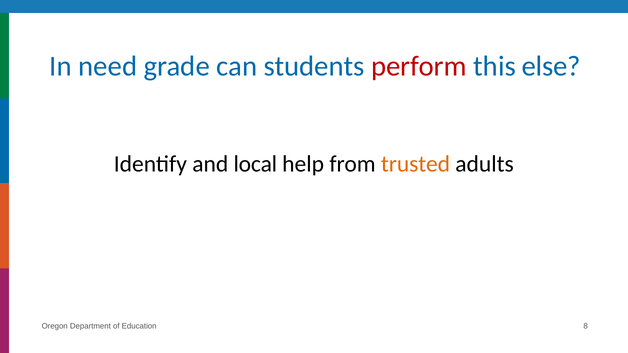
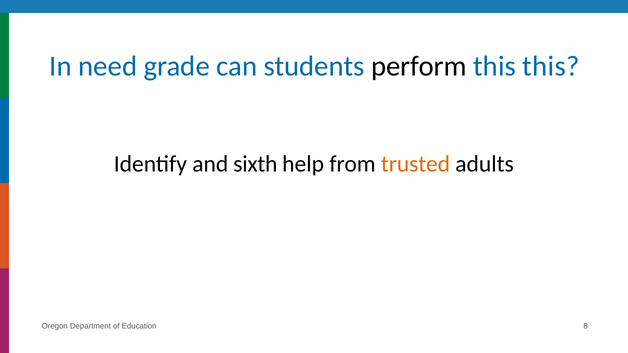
perform colour: red -> black
this else: else -> this
local: local -> sixth
